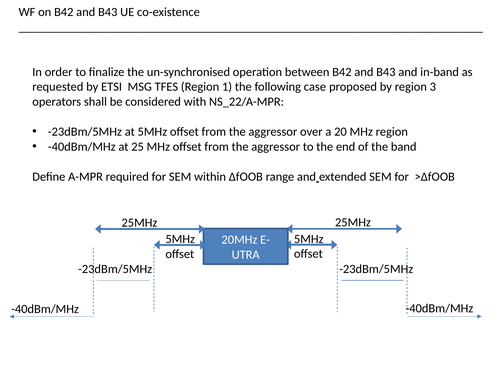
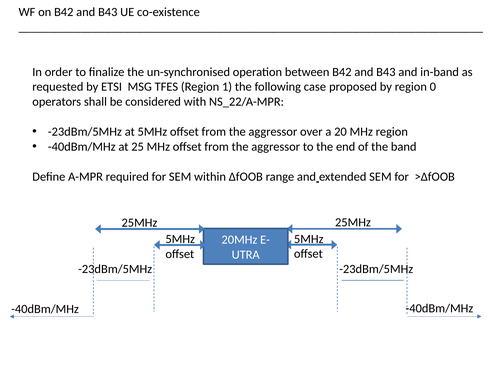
3: 3 -> 0
